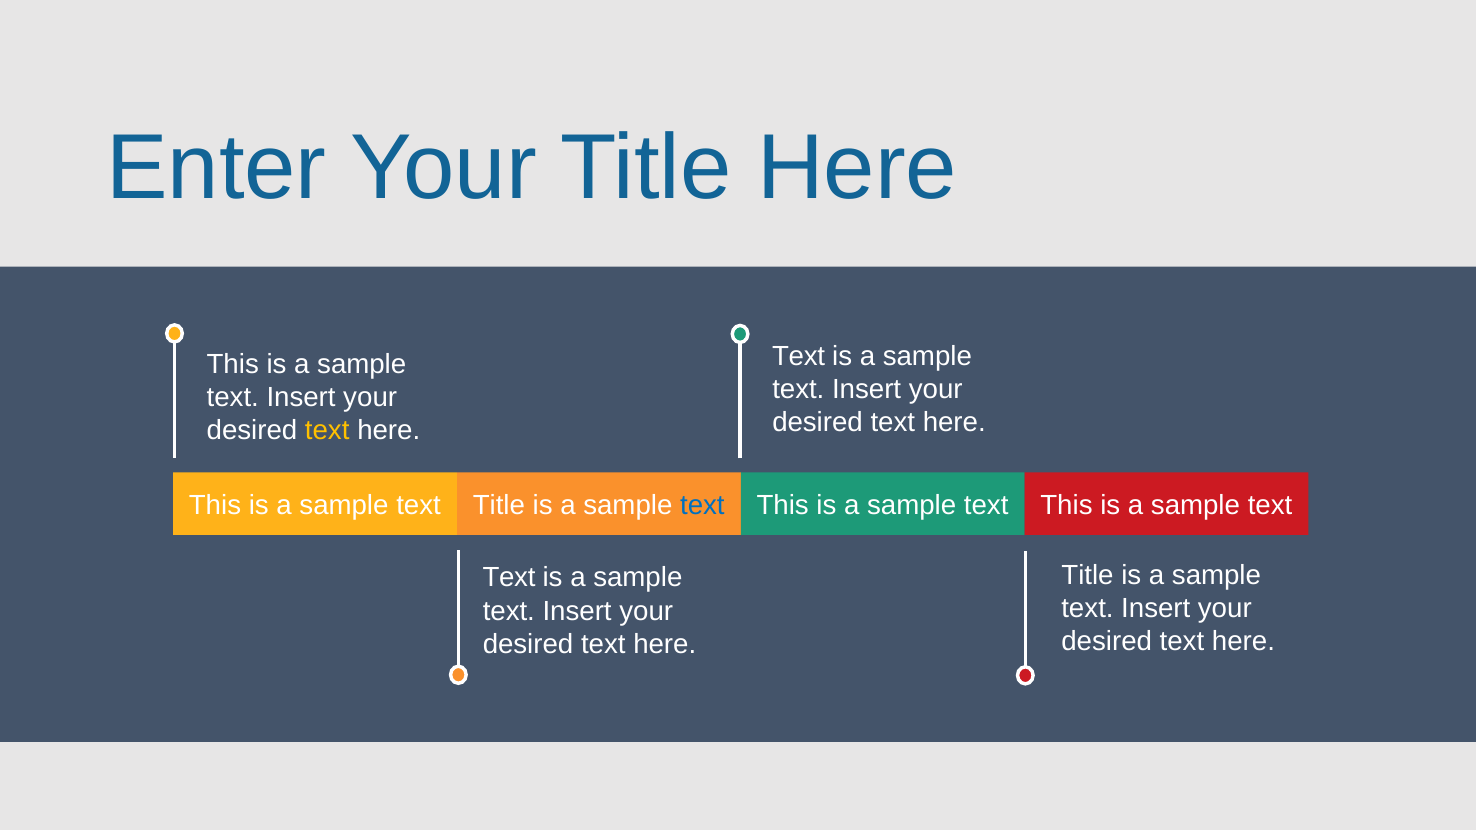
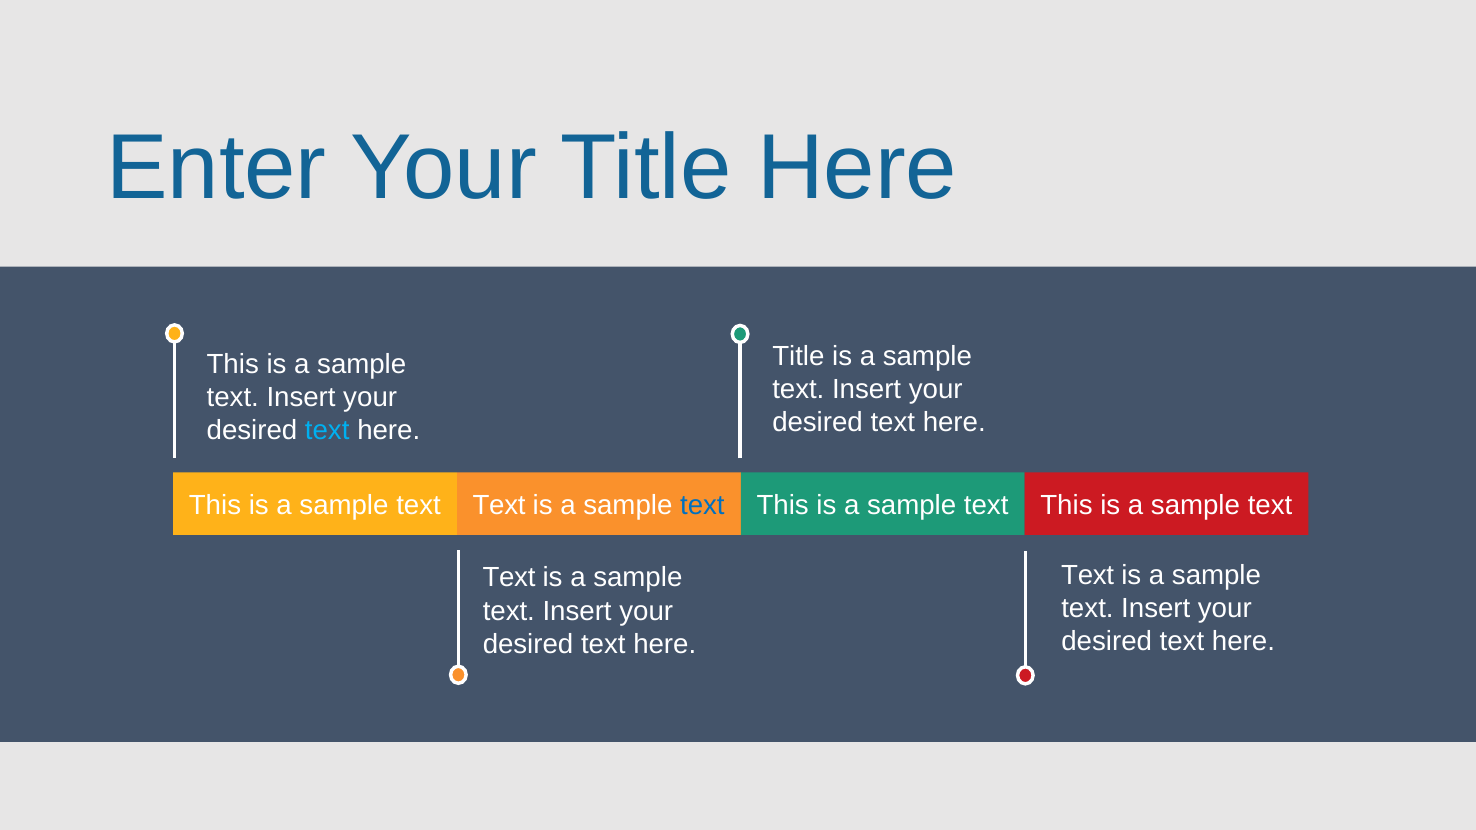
Text at (799, 356): Text -> Title
text at (327, 430) colour: yellow -> light blue
text Title: Title -> Text
Title at (1088, 575): Title -> Text
